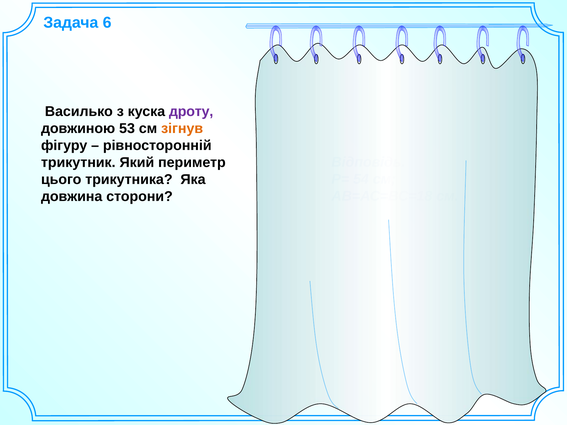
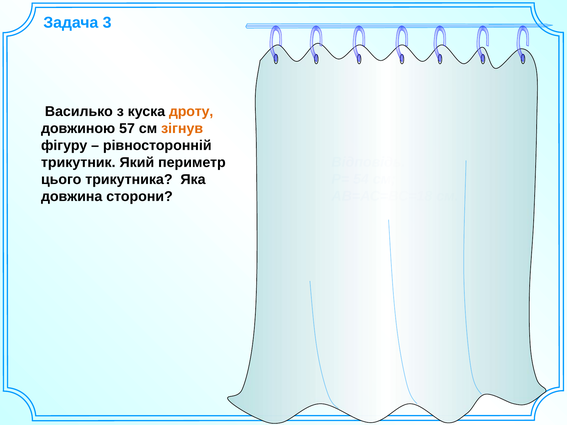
6: 6 -> 3
дроту colour: purple -> orange
53: 53 -> 57
